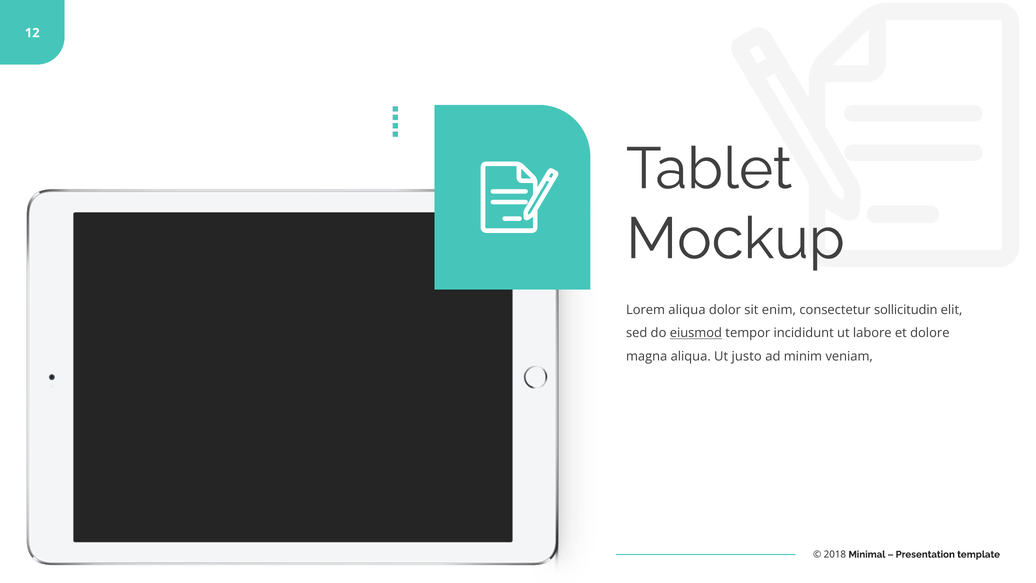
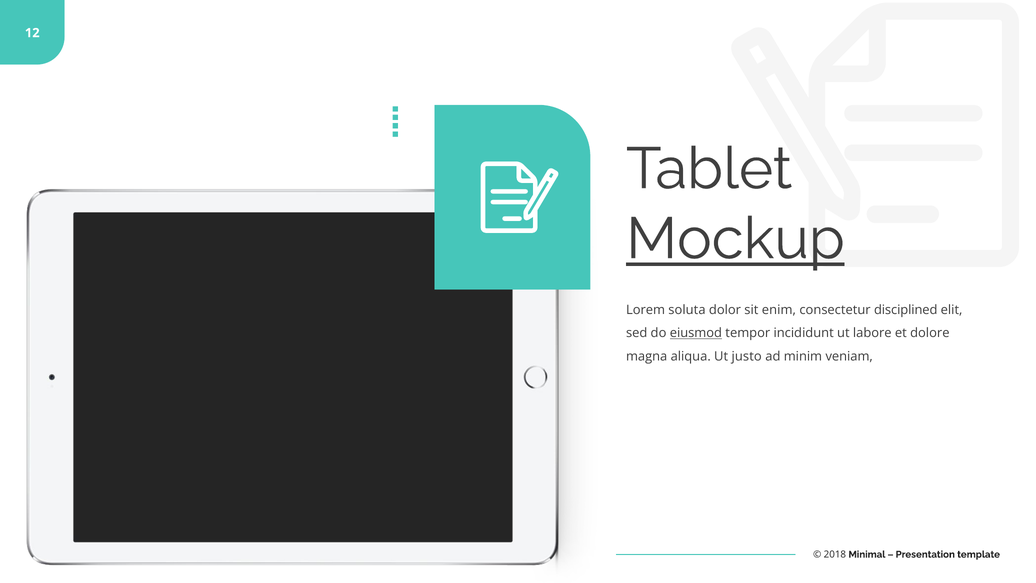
Mockup underline: none -> present
Lorem aliqua: aliqua -> soluta
sollicitudin: sollicitudin -> disciplined
